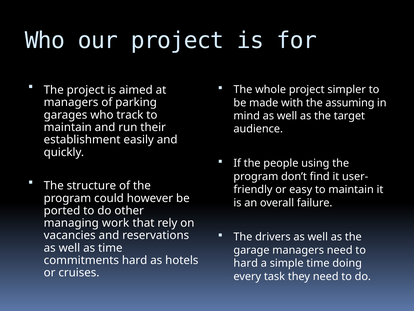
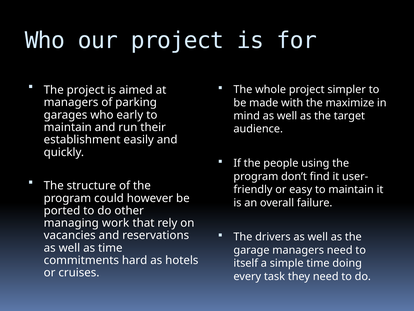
assuming: assuming -> maximize
track: track -> early
hard at (246, 263): hard -> itself
